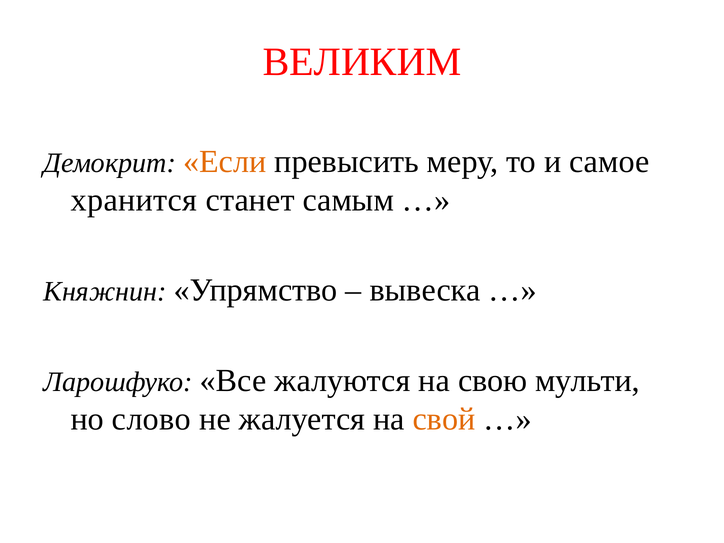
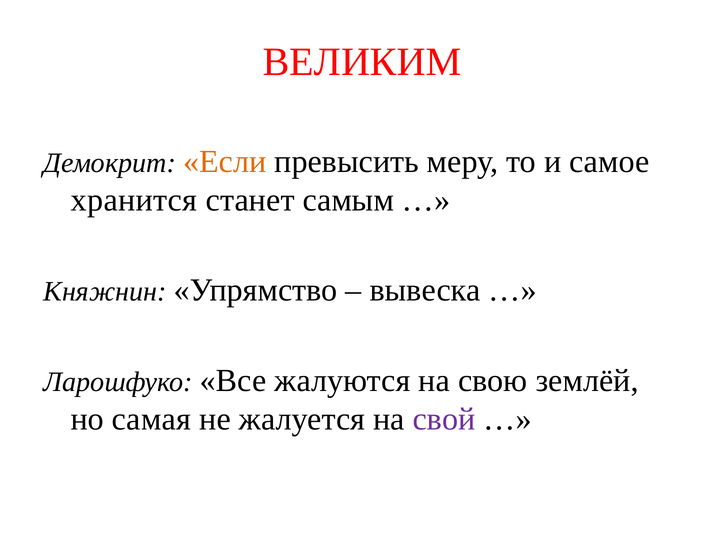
мульти: мульти -> землёй
слово: слово -> самая
свой colour: orange -> purple
